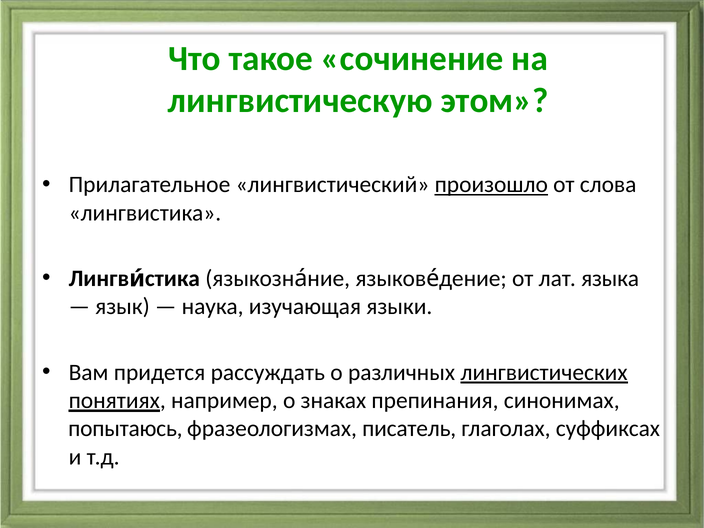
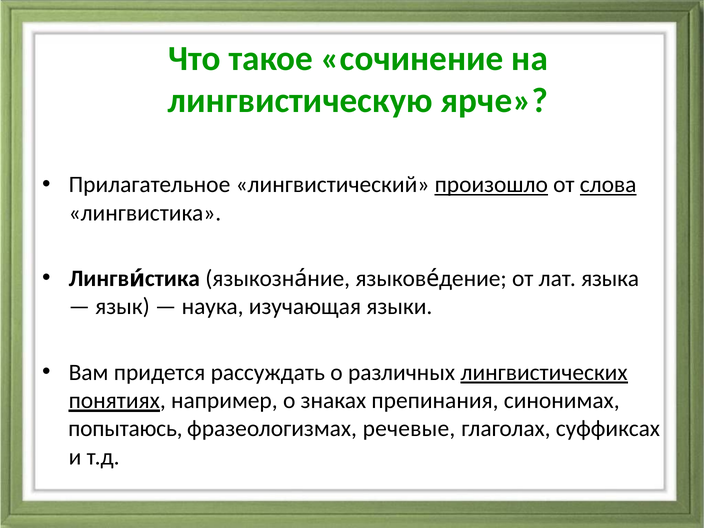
этом: этом -> ярче
слова underline: none -> present
писатель: писатель -> речевые
